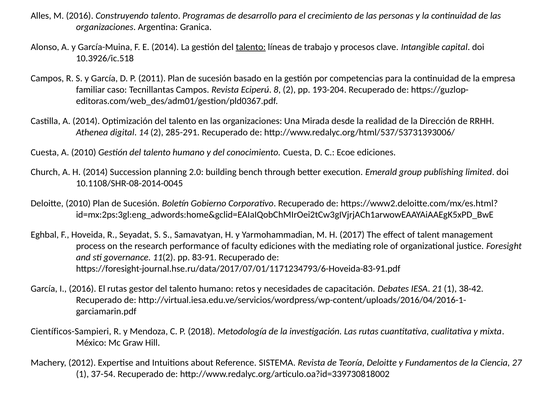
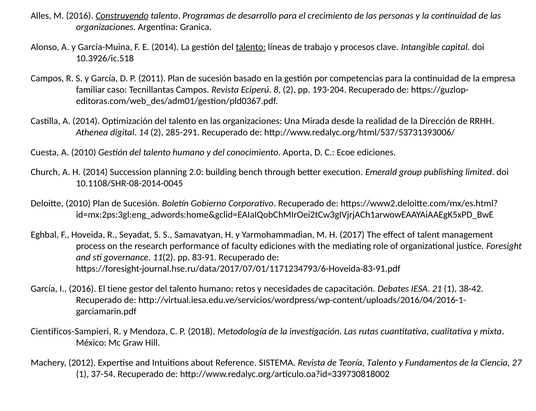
Construyendo underline: none -> present
conocimiento Cuesta: Cuesta -> Aporta
El rutas: rutas -> tiene
Teoría Deloitte: Deloitte -> Talento
